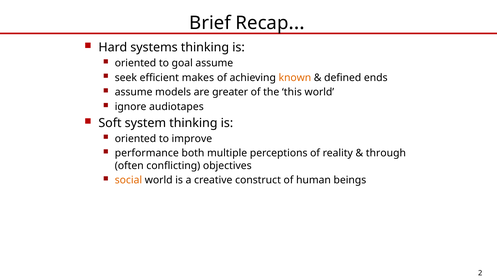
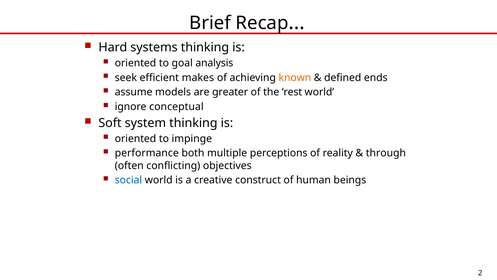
goal assume: assume -> analysis
this: this -> rest
audiotapes: audiotapes -> conceptual
improve: improve -> impinge
social colour: orange -> blue
